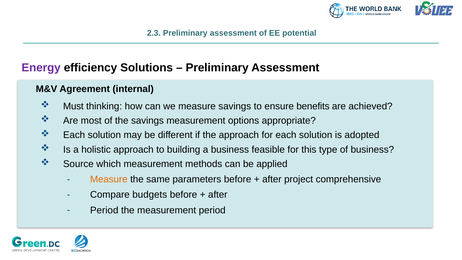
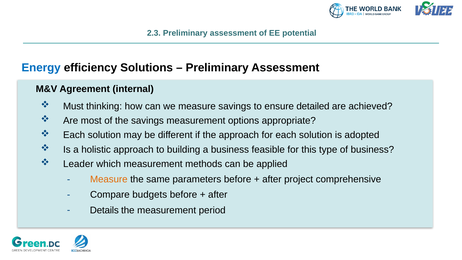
Energy colour: purple -> blue
benefits: benefits -> detailed
Source: Source -> Leader
Period at (104, 210): Period -> Details
